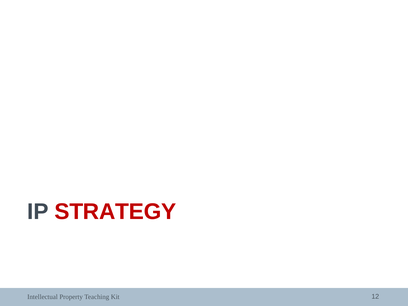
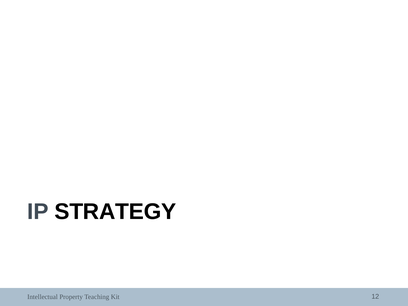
STRATEGY colour: red -> black
